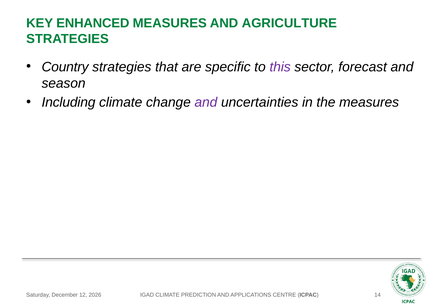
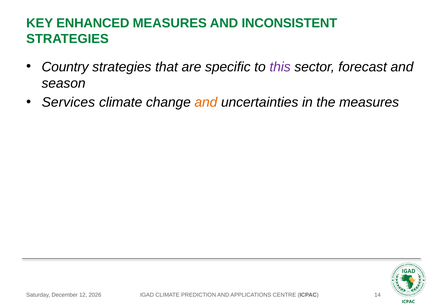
AGRICULTURE: AGRICULTURE -> INCONSISTENT
Including: Including -> Services
and at (206, 102) colour: purple -> orange
